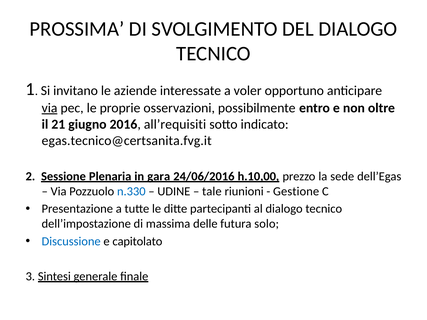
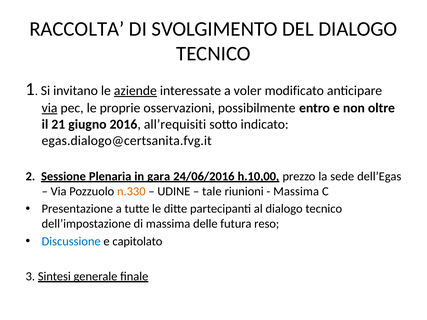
PROSSIMA: PROSSIMA -> RACCOLTA
aziende underline: none -> present
opportuno: opportuno -> modificato
egas.tecnico@certsanita.fvg.it: egas.tecnico@certsanita.fvg.it -> egas.dialogo@certsanita.fvg.it
n.330 colour: blue -> orange
Gestione at (296, 191): Gestione -> Massima
solo: solo -> reso
